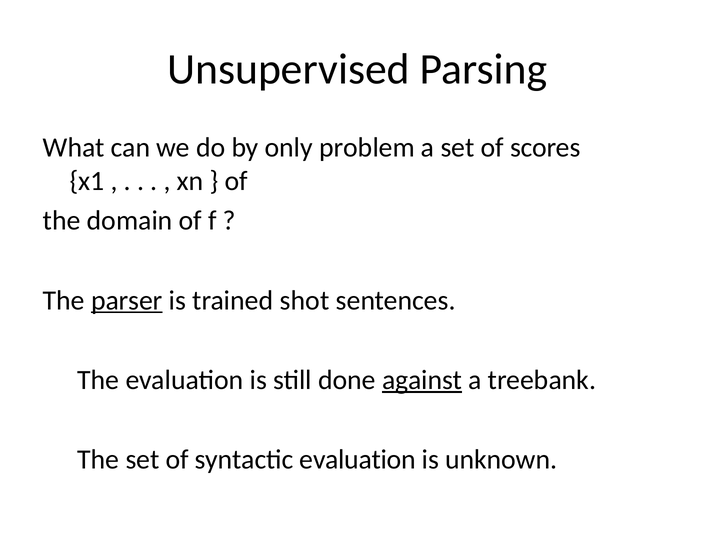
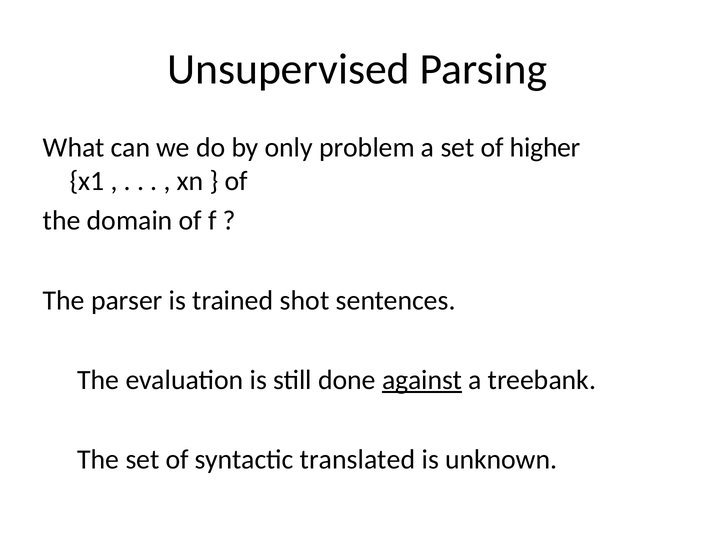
scores: scores -> higher
parser underline: present -> none
syntactic evaluation: evaluation -> translated
